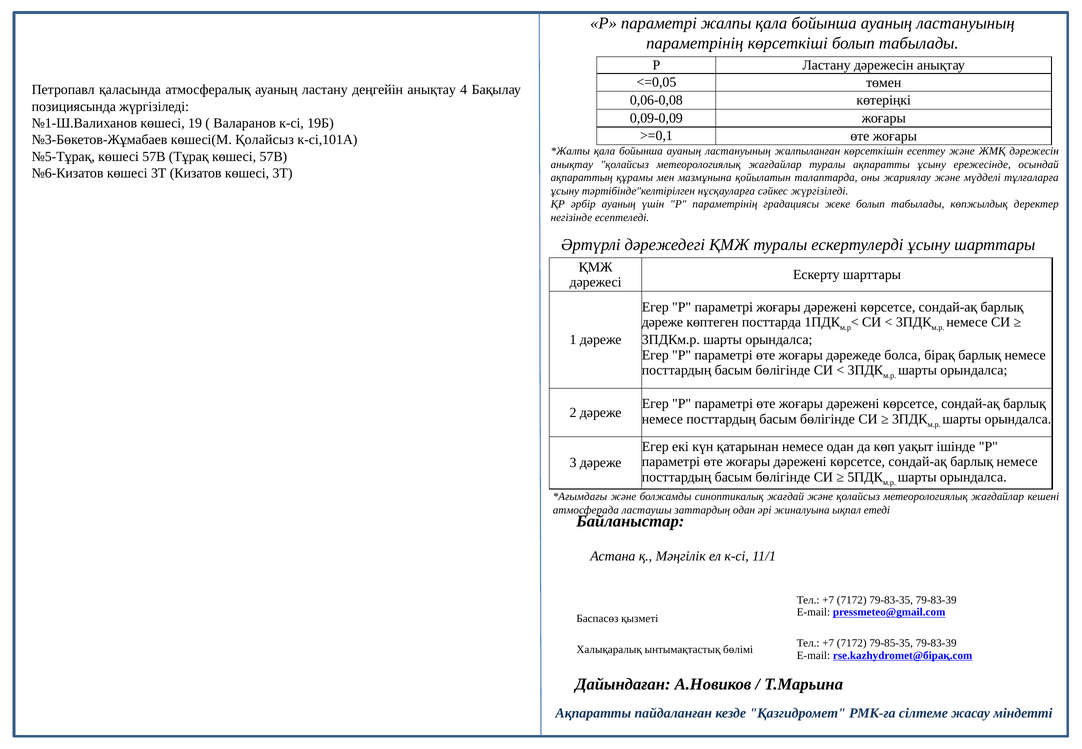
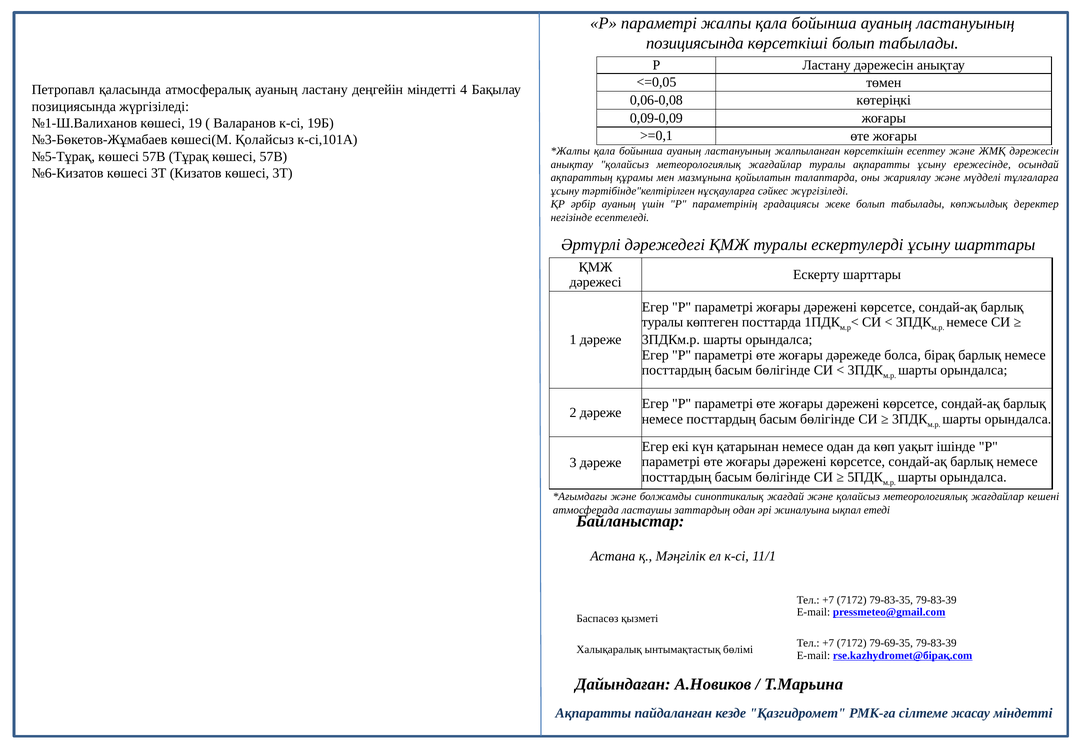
параметрінің at (695, 43): параметрінің -> позициясында
деңгейін анықтау: анықтау -> міндетті
дәреже at (662, 322): дәреже -> туралы
79-85-35: 79-85-35 -> 79-69-35
